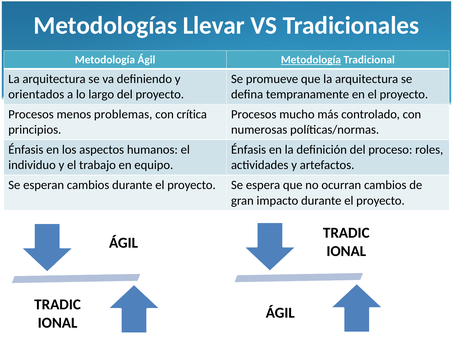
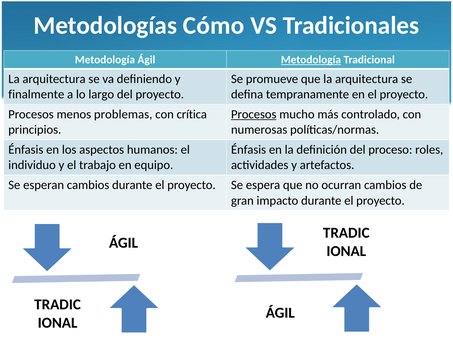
Llevar: Llevar -> Cómo
orientados: orientados -> finalmente
Procesos at (254, 114) underline: none -> present
